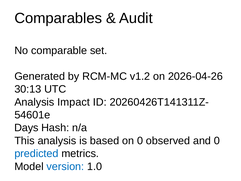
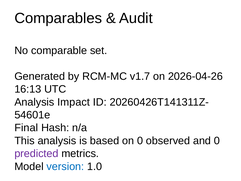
v1.2: v1.2 -> v1.7
30:13: 30:13 -> 16:13
Days: Days -> Final
predicted colour: blue -> purple
